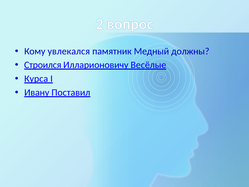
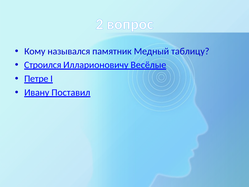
увлекался: увлекался -> назывался
должны: должны -> таблицу
Курса: Курса -> Петре
